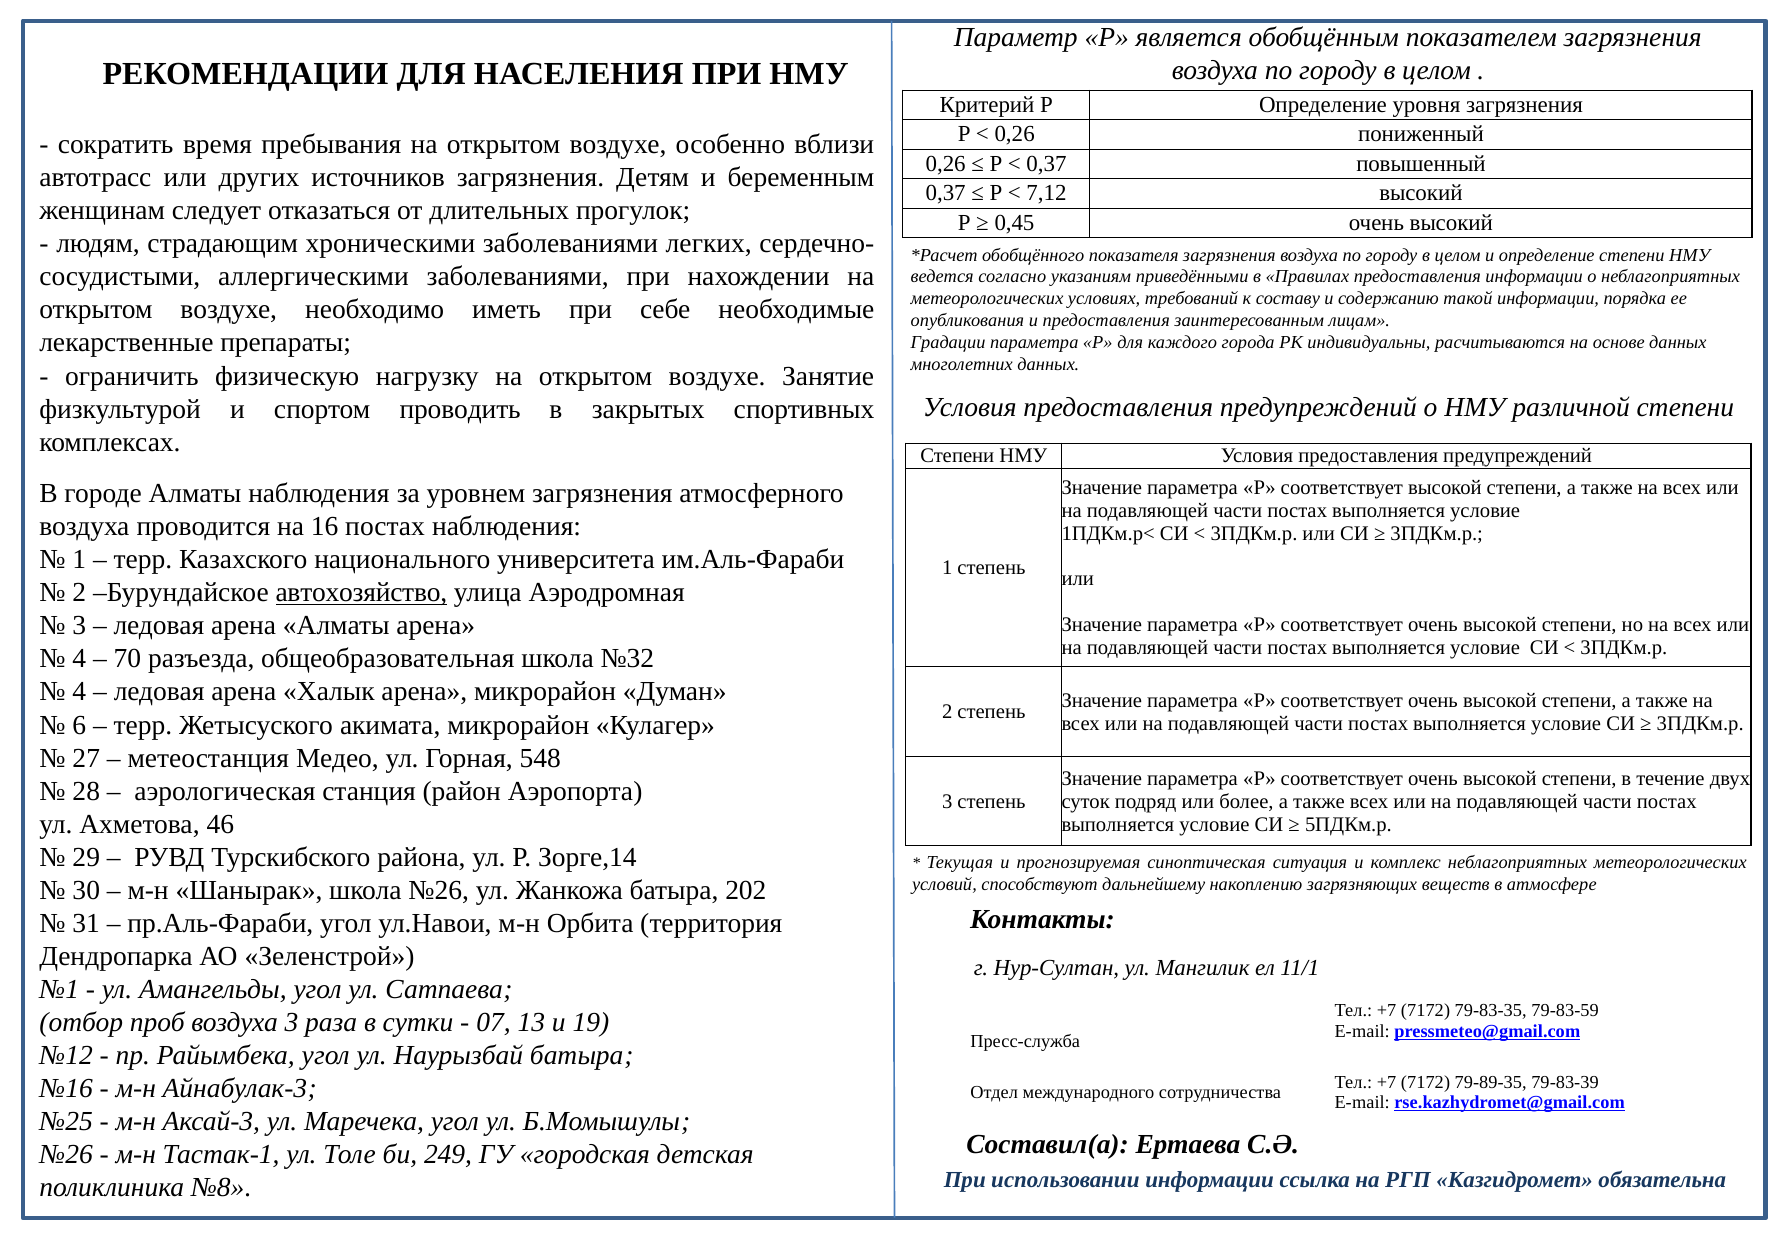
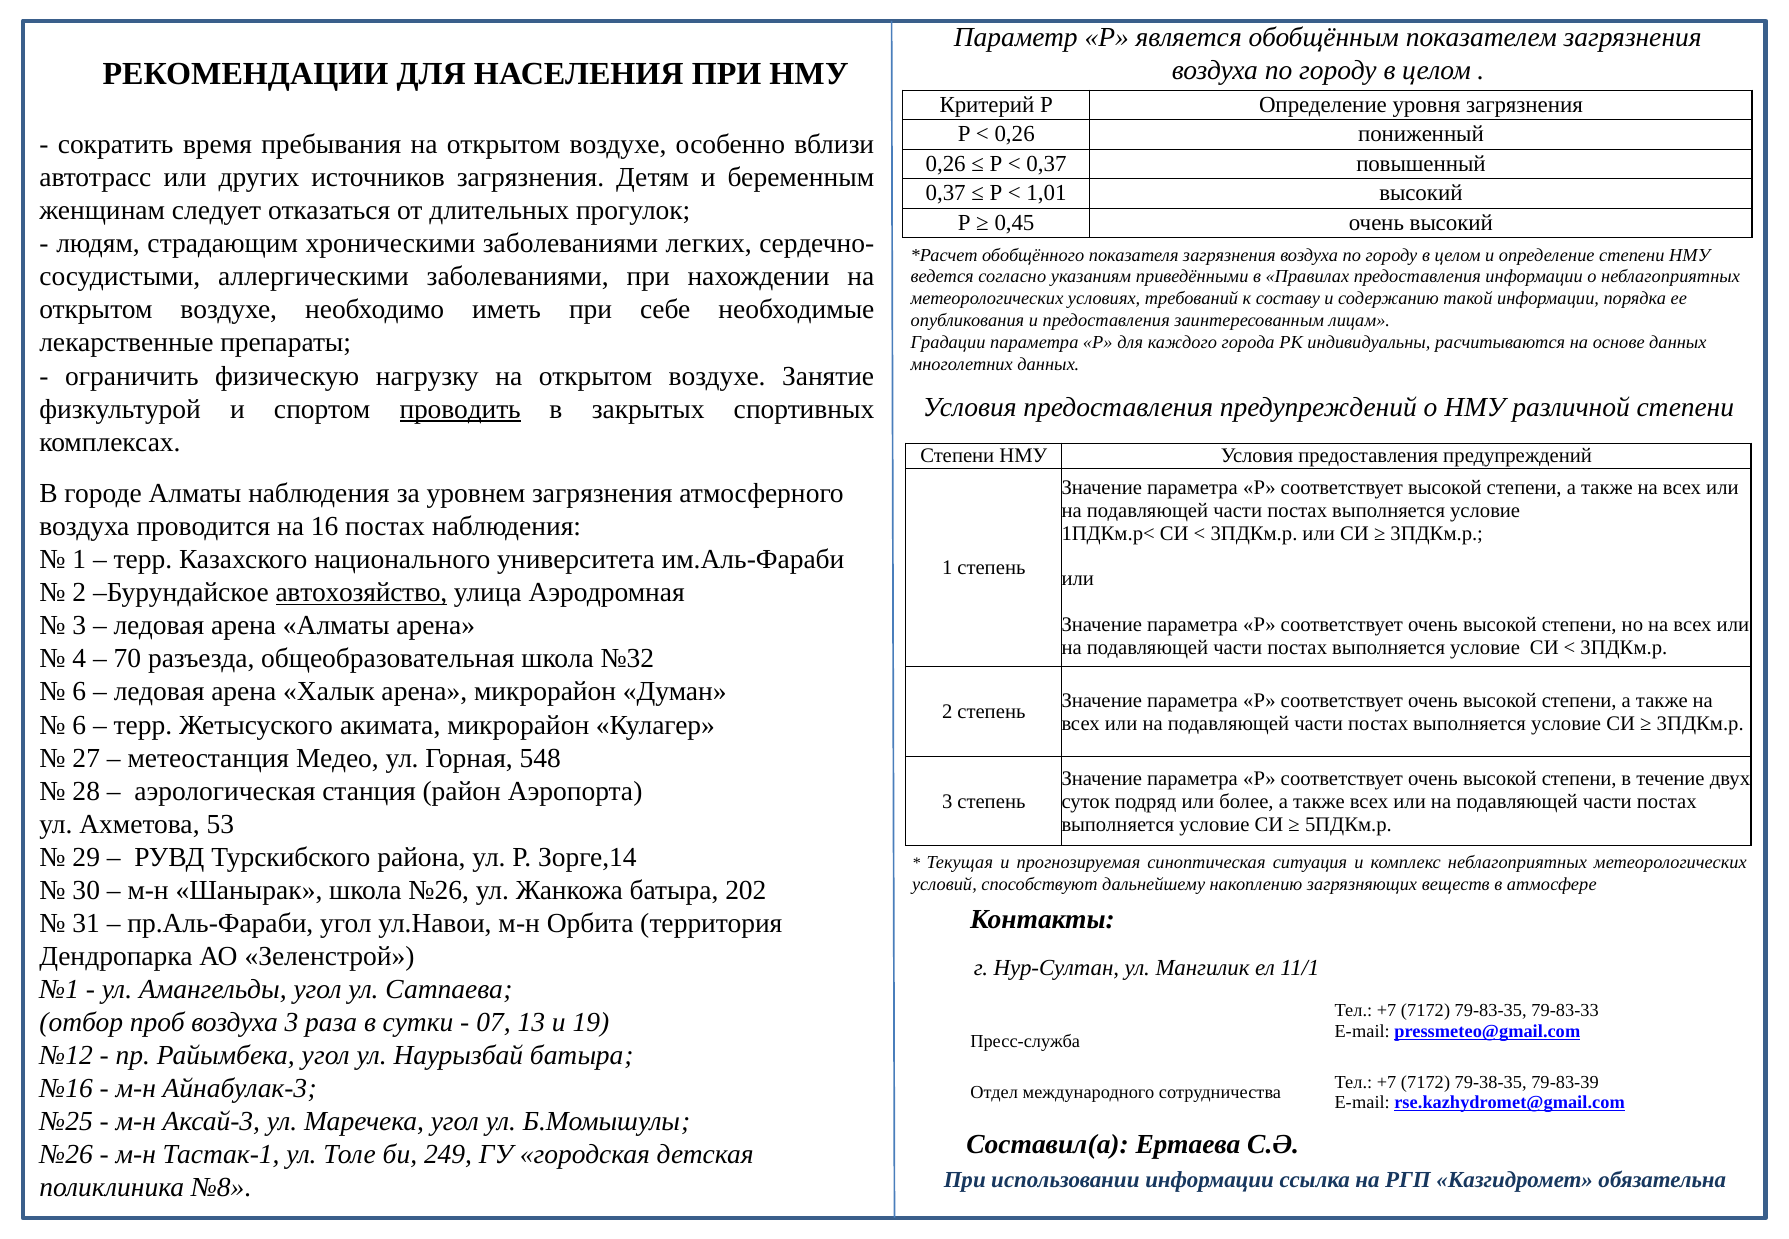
7,12: 7,12 -> 1,01
проводить underline: none -> present
4 at (79, 692): 4 -> 6
46: 46 -> 53
79-83-59: 79-83-59 -> 79-83-33
79-89-35: 79-89-35 -> 79-38-35
